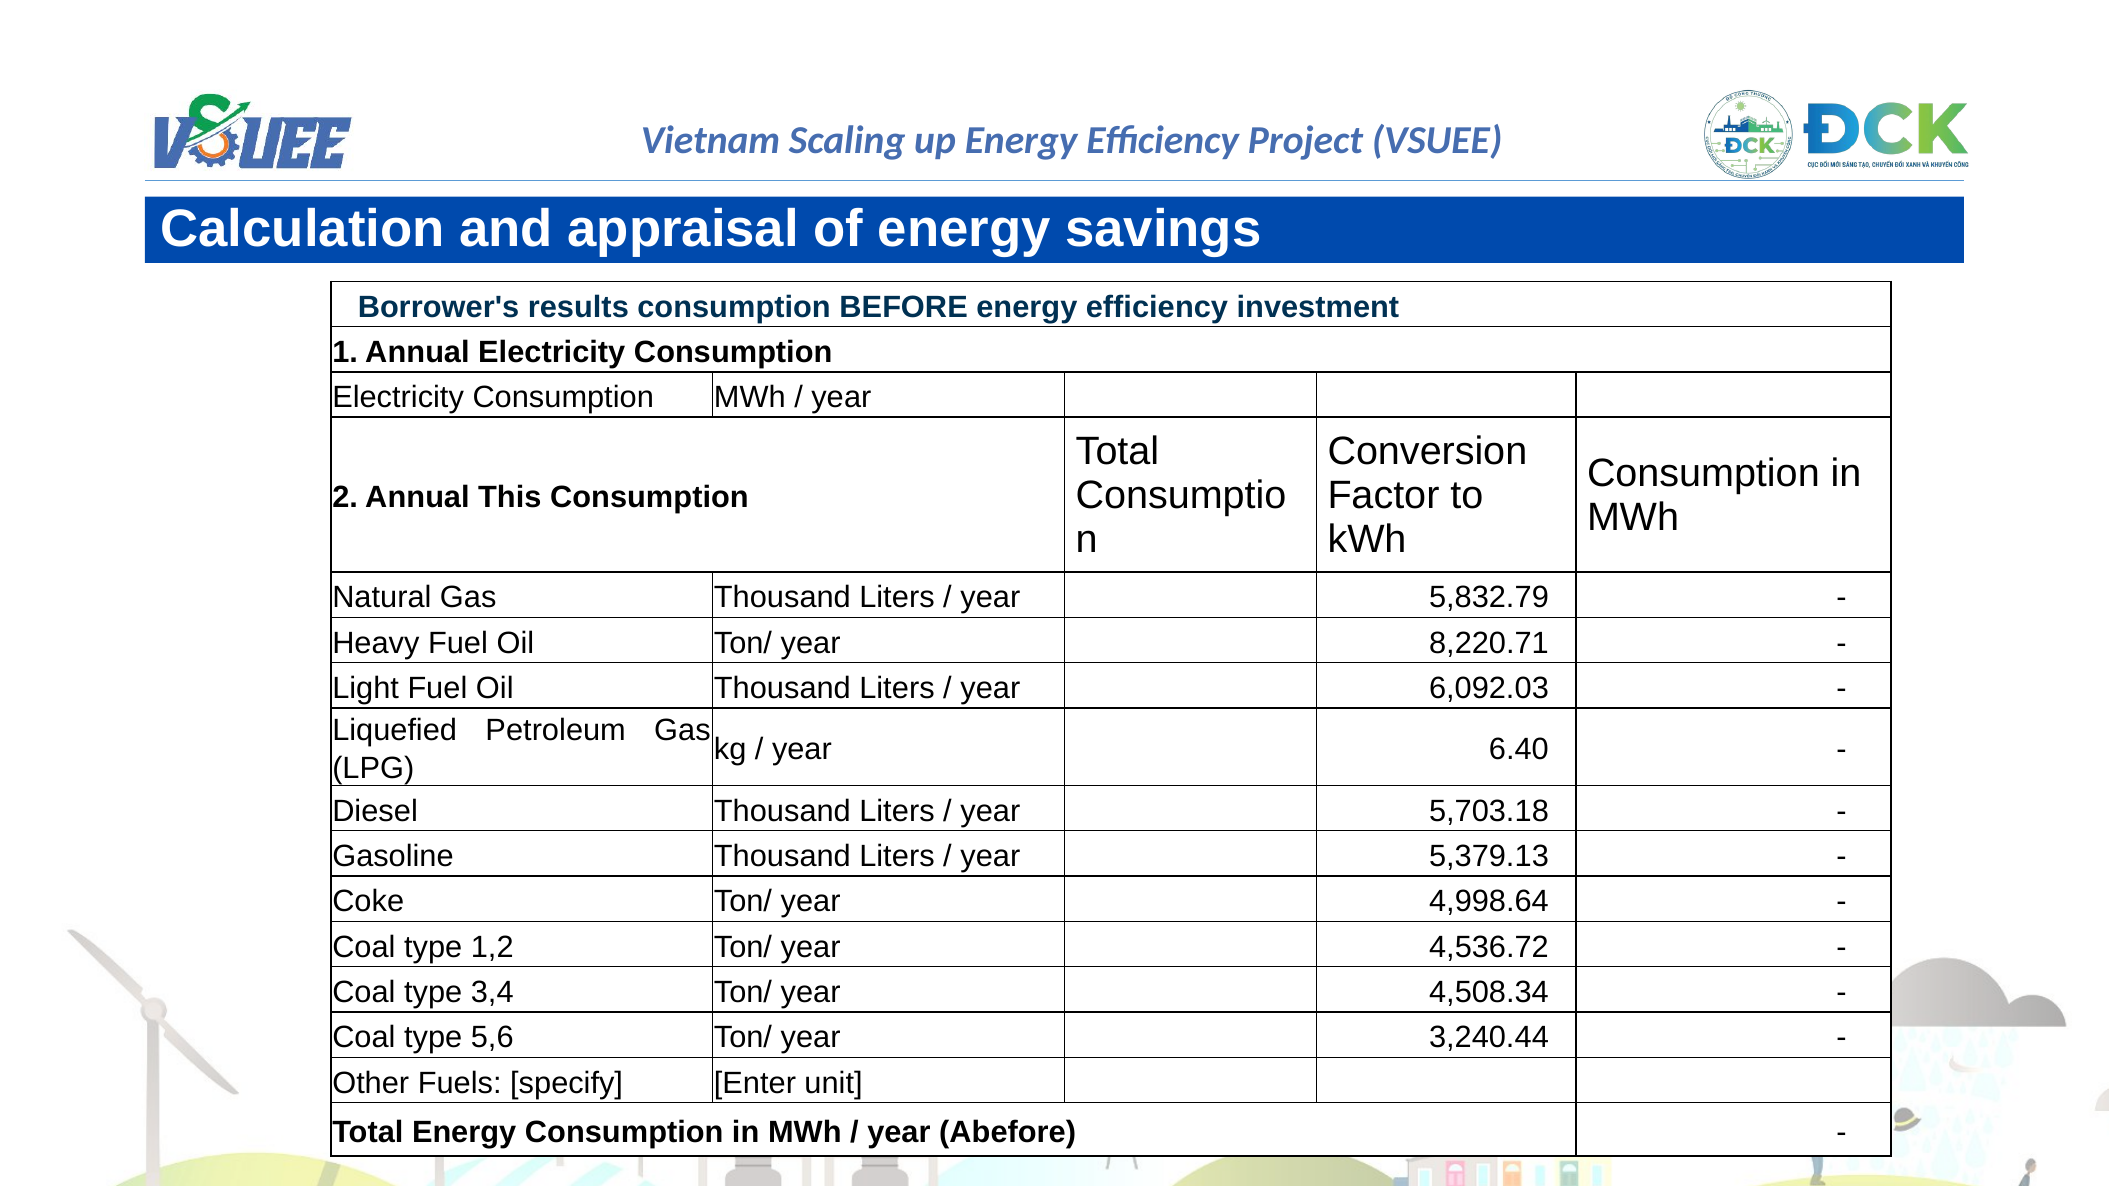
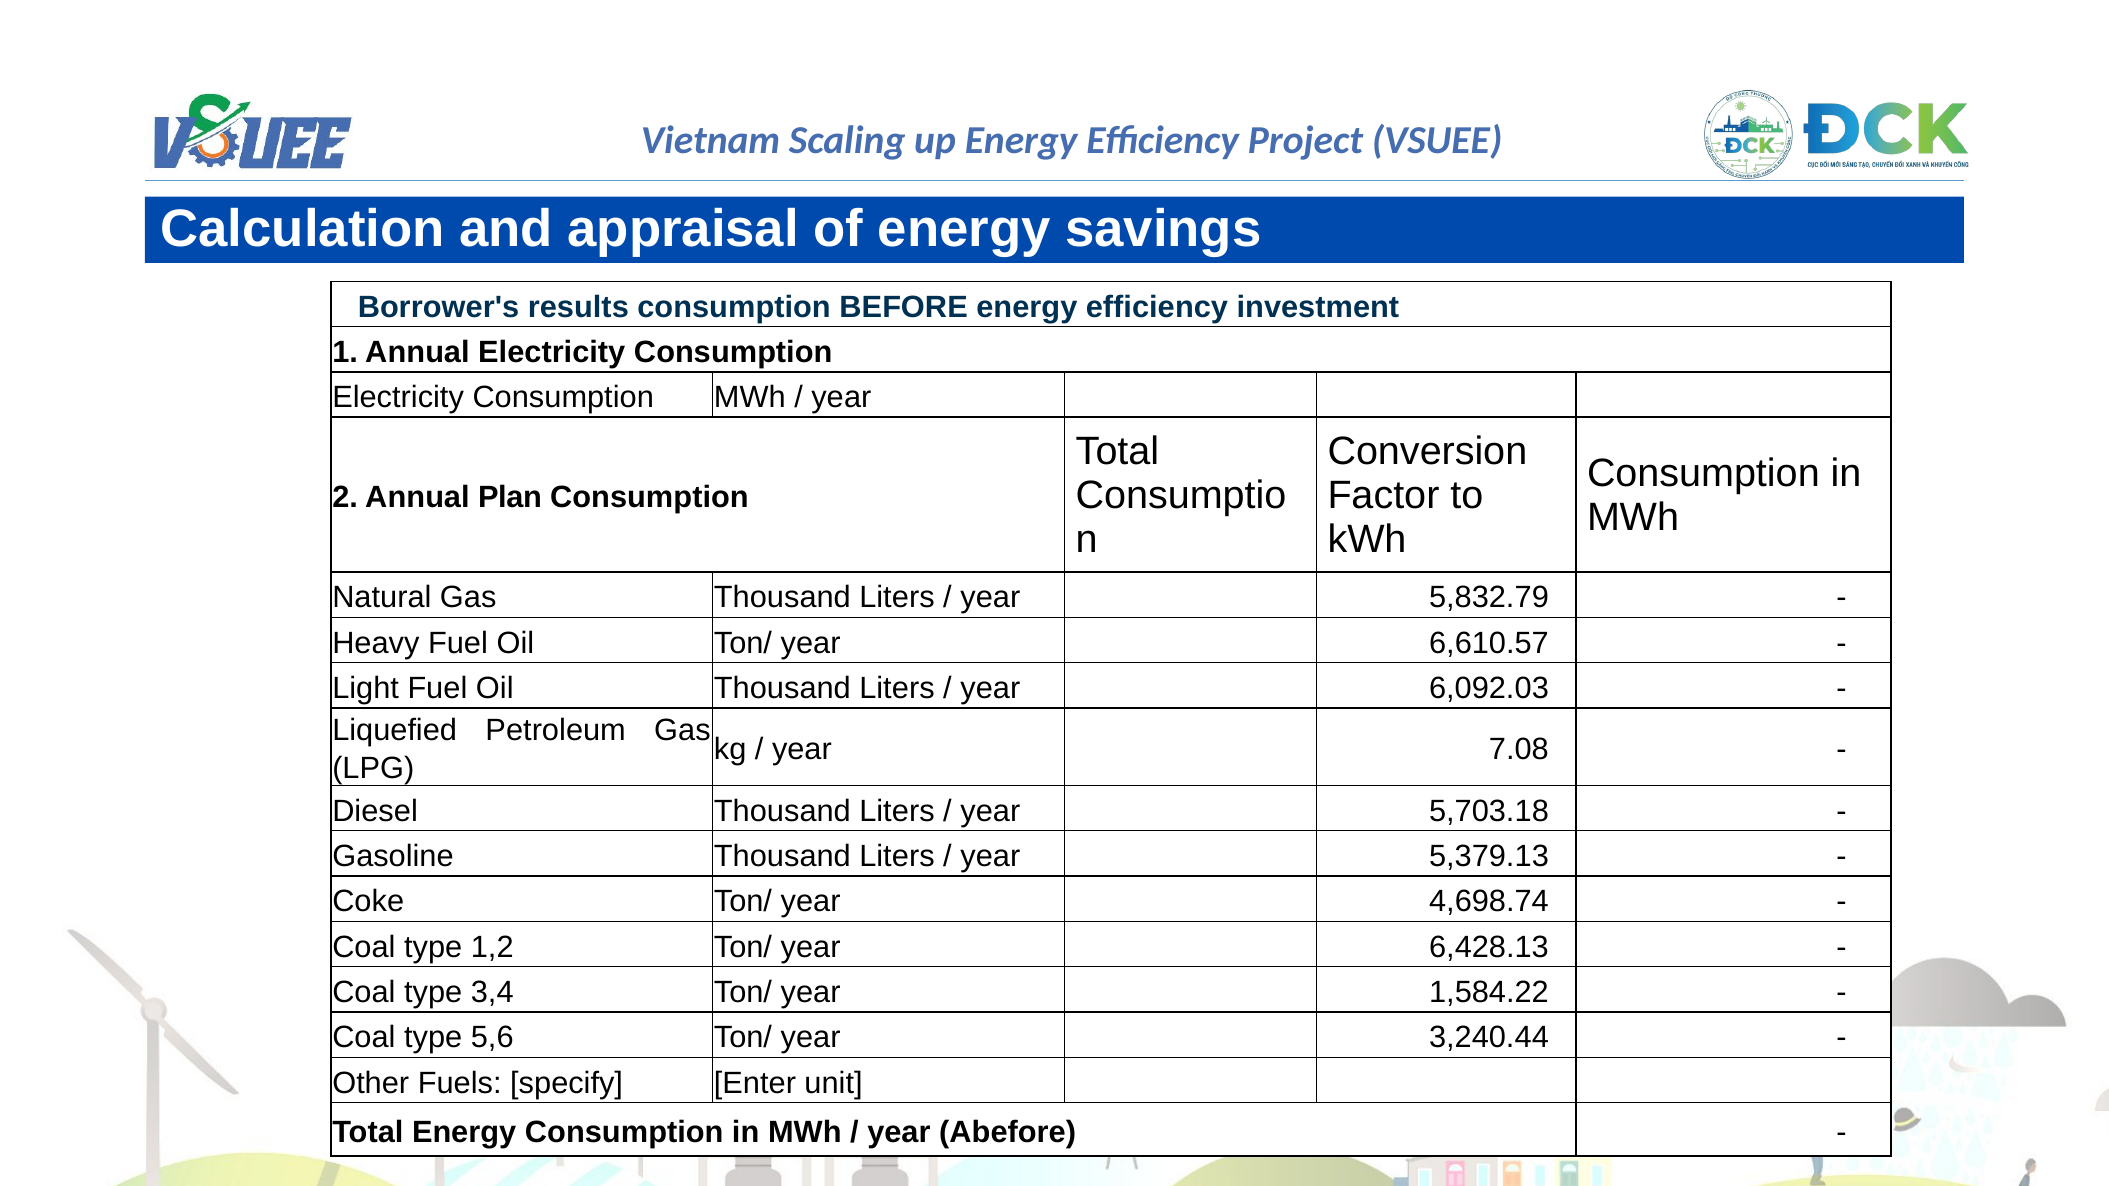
This: This -> Plan
8,220.71: 8,220.71 -> 6,610.57
6.40: 6.40 -> 7.08
4,998.64: 4,998.64 -> 4,698.74
4,536.72: 4,536.72 -> 6,428.13
4,508.34: 4,508.34 -> 1,584.22
